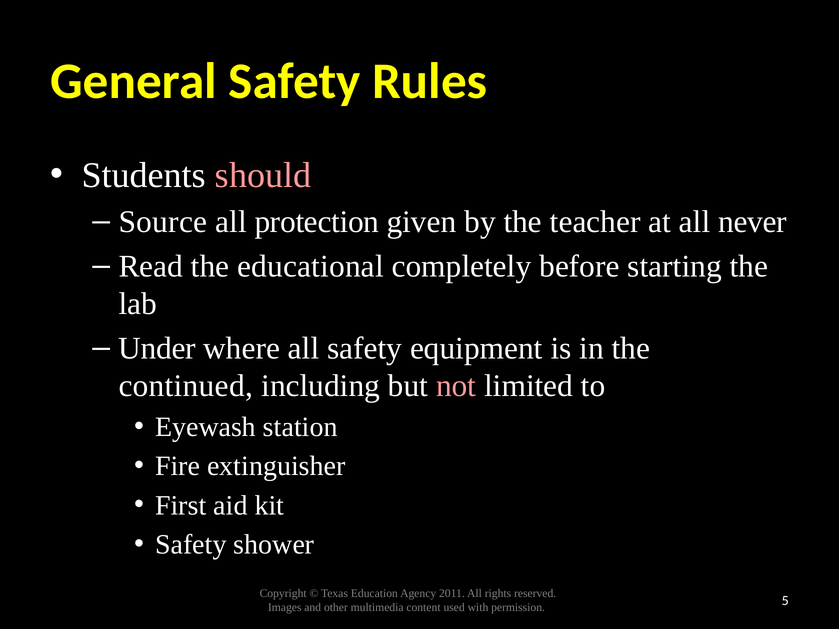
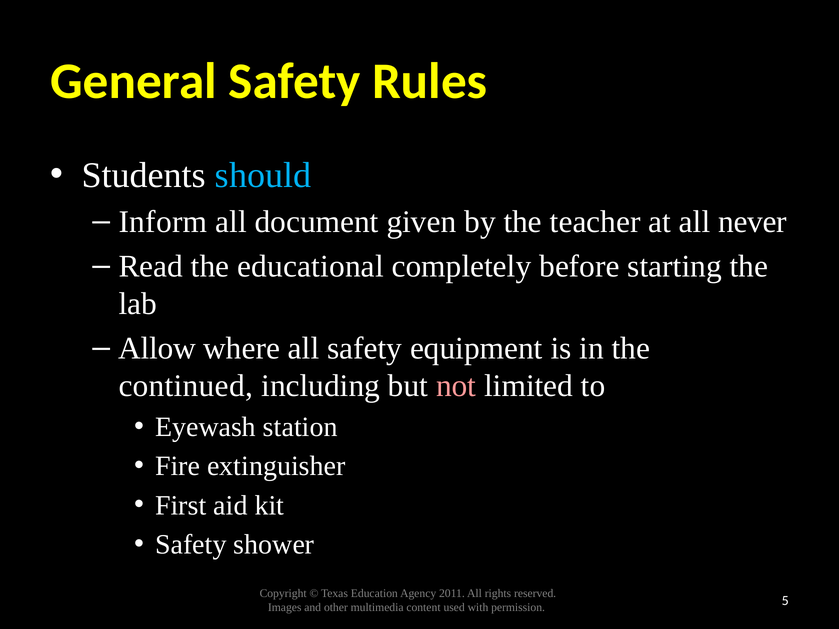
should colour: pink -> light blue
Source: Source -> Inform
protection: protection -> document
Under: Under -> Allow
